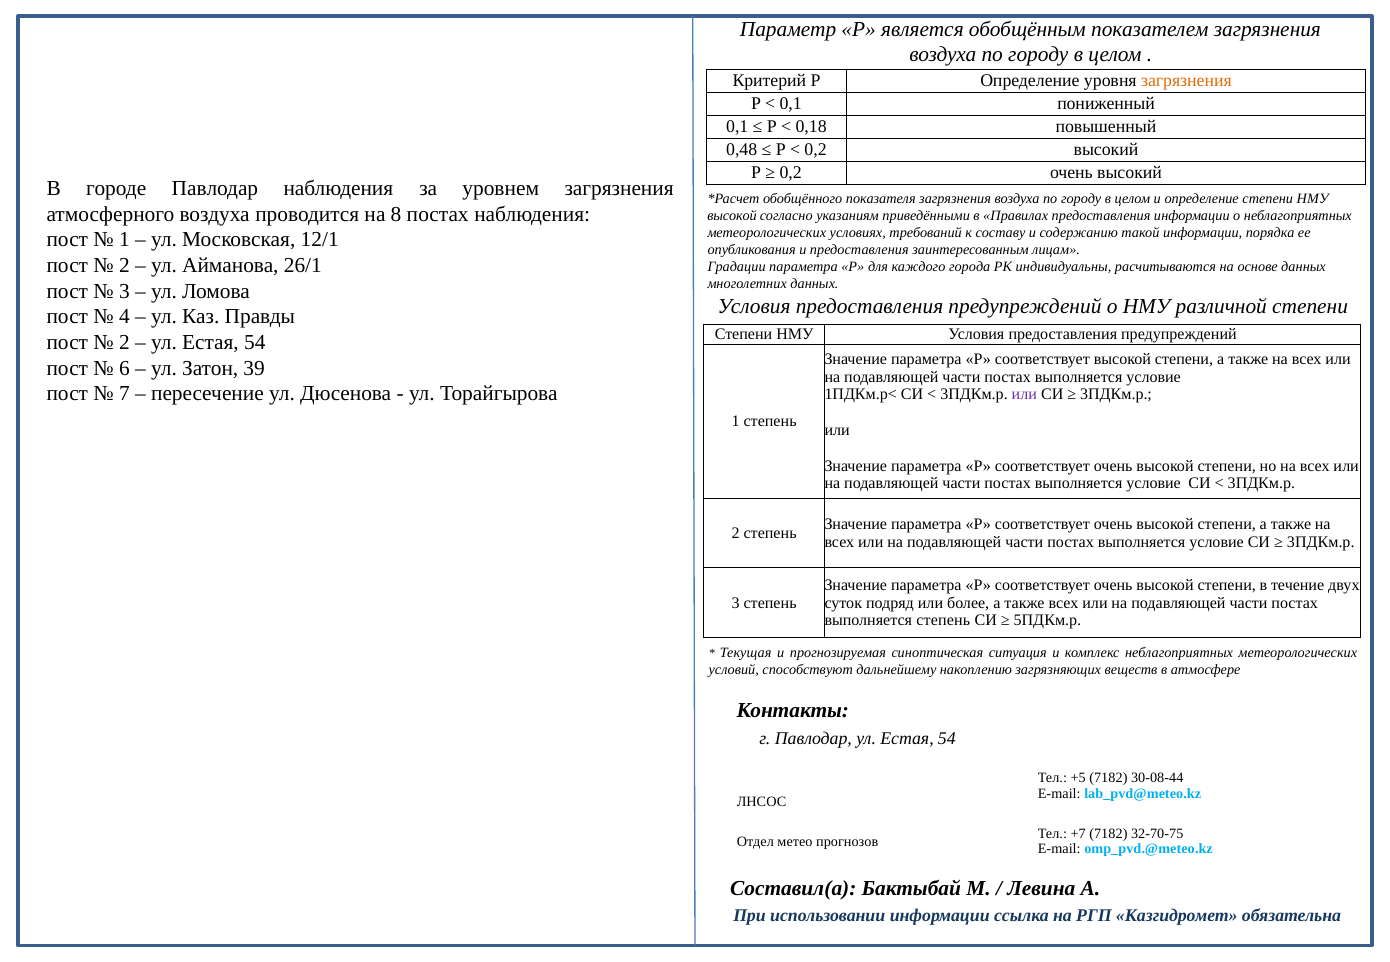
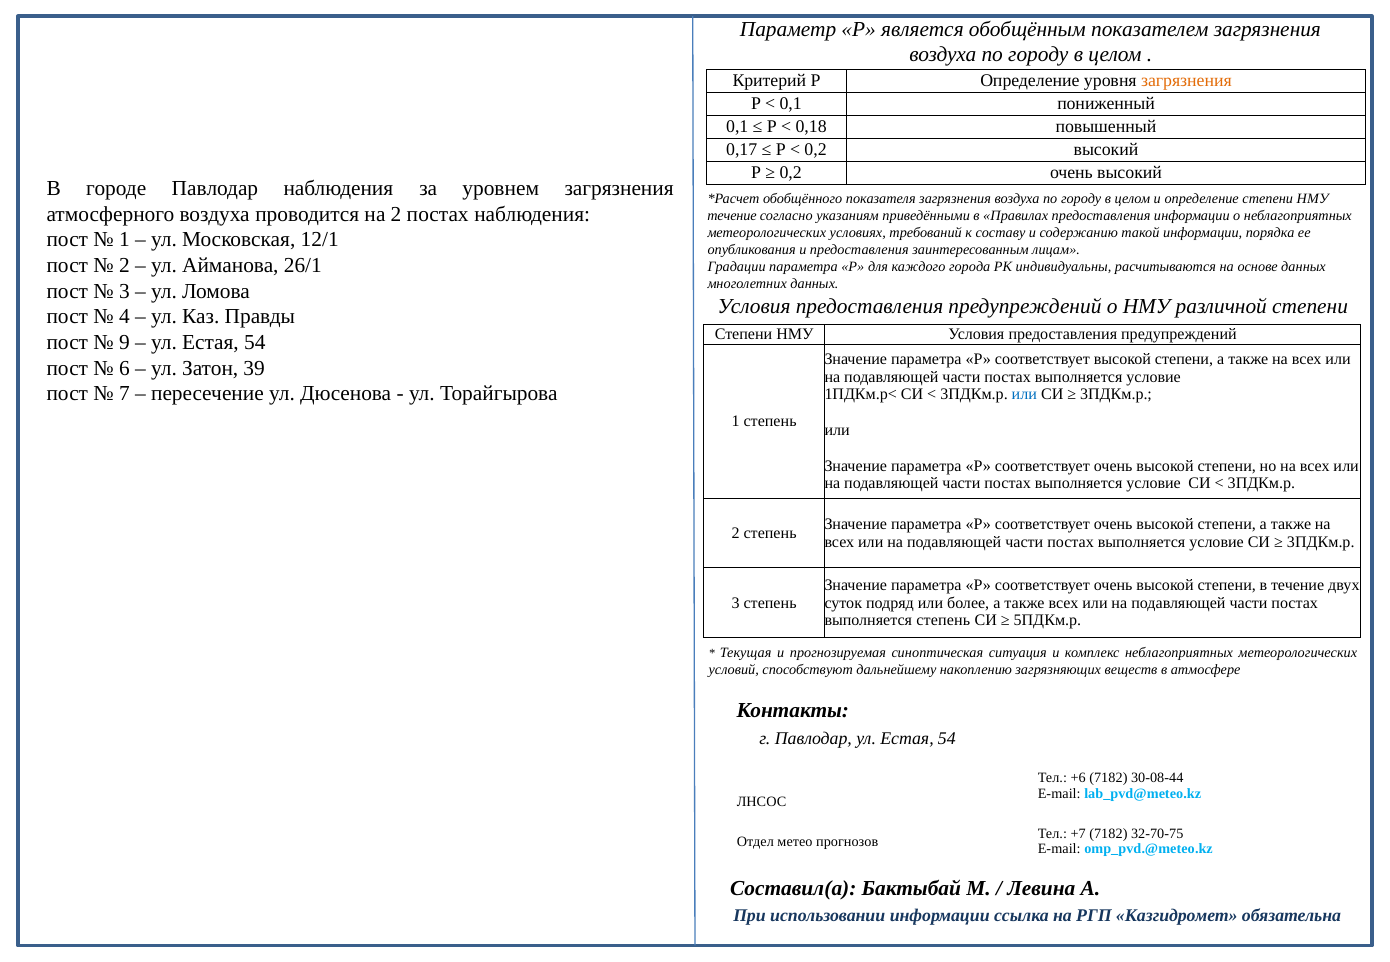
0,48: 0,48 -> 0,17
на 8: 8 -> 2
высокой at (732, 215): высокой -> течение
2 at (124, 342): 2 -> 9
или at (1024, 395) colour: purple -> blue
+5: +5 -> +6
